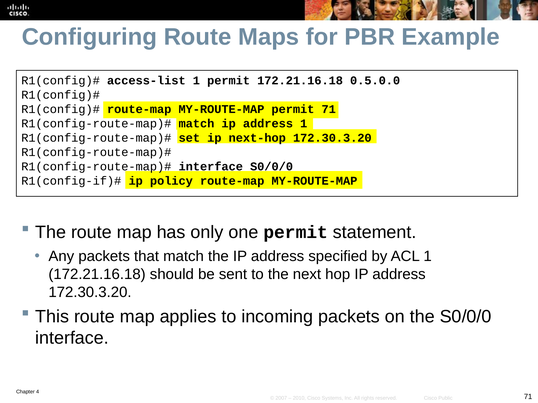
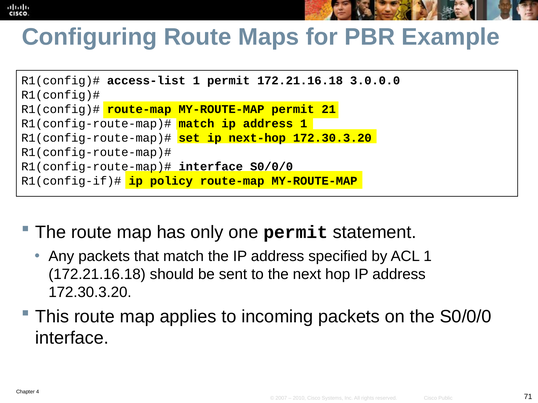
0.5.0.0: 0.5.0.0 -> 3.0.0.0
permit 71: 71 -> 21
